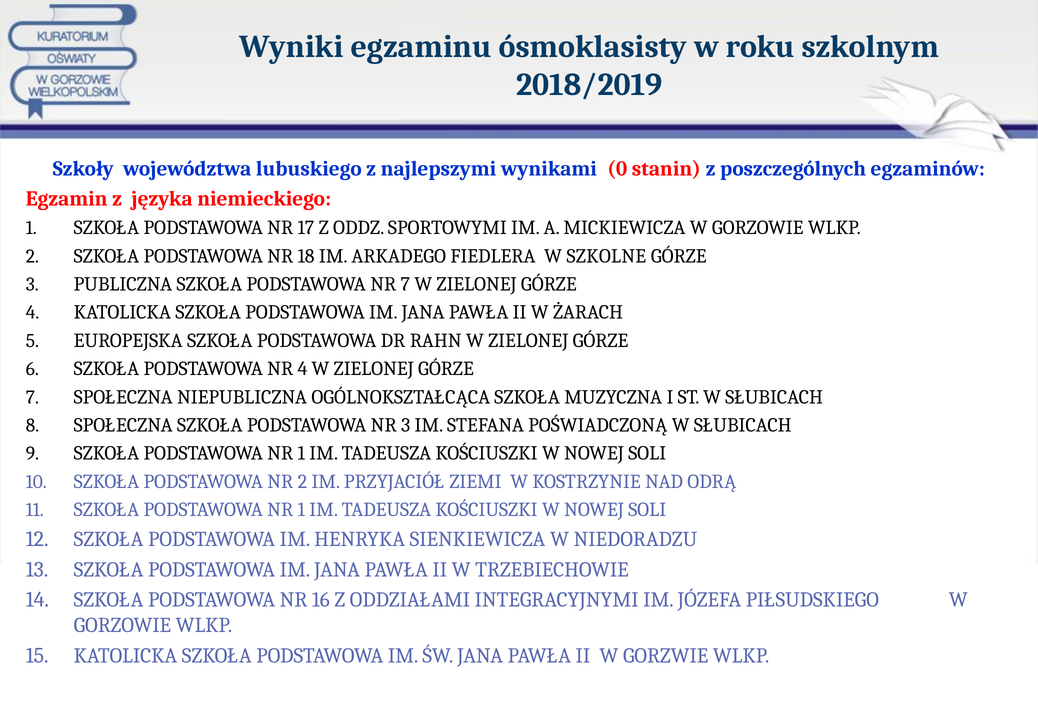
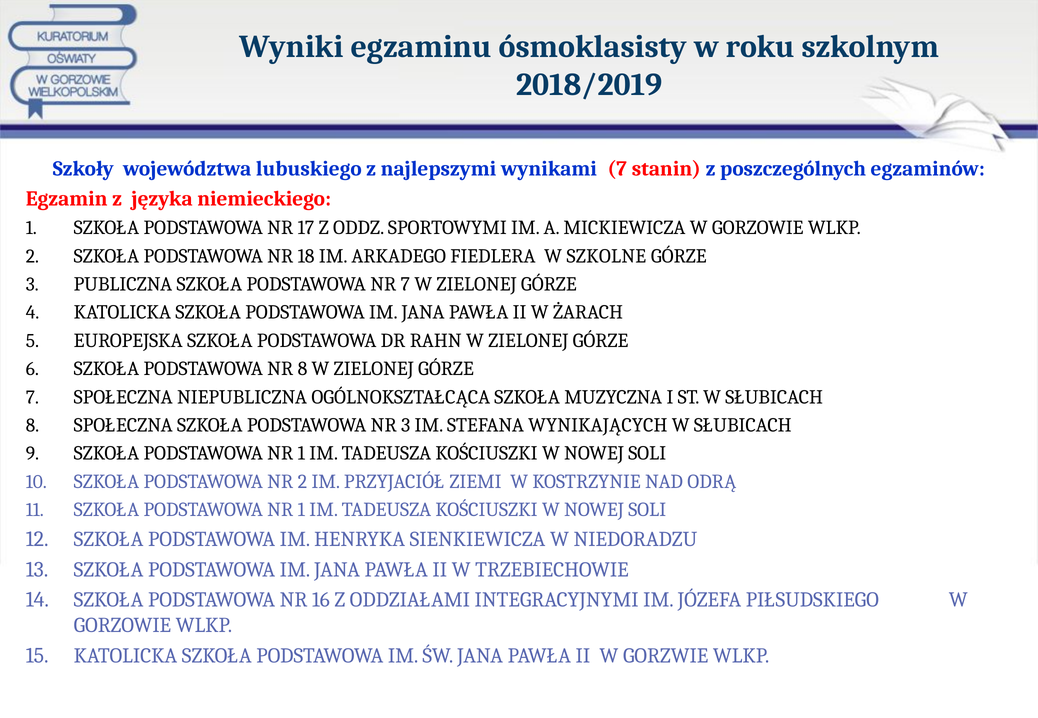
wynikami 0: 0 -> 7
NR 4: 4 -> 8
POŚWIADCZONĄ: POŚWIADCZONĄ -> WYNIKAJĄCYCH
